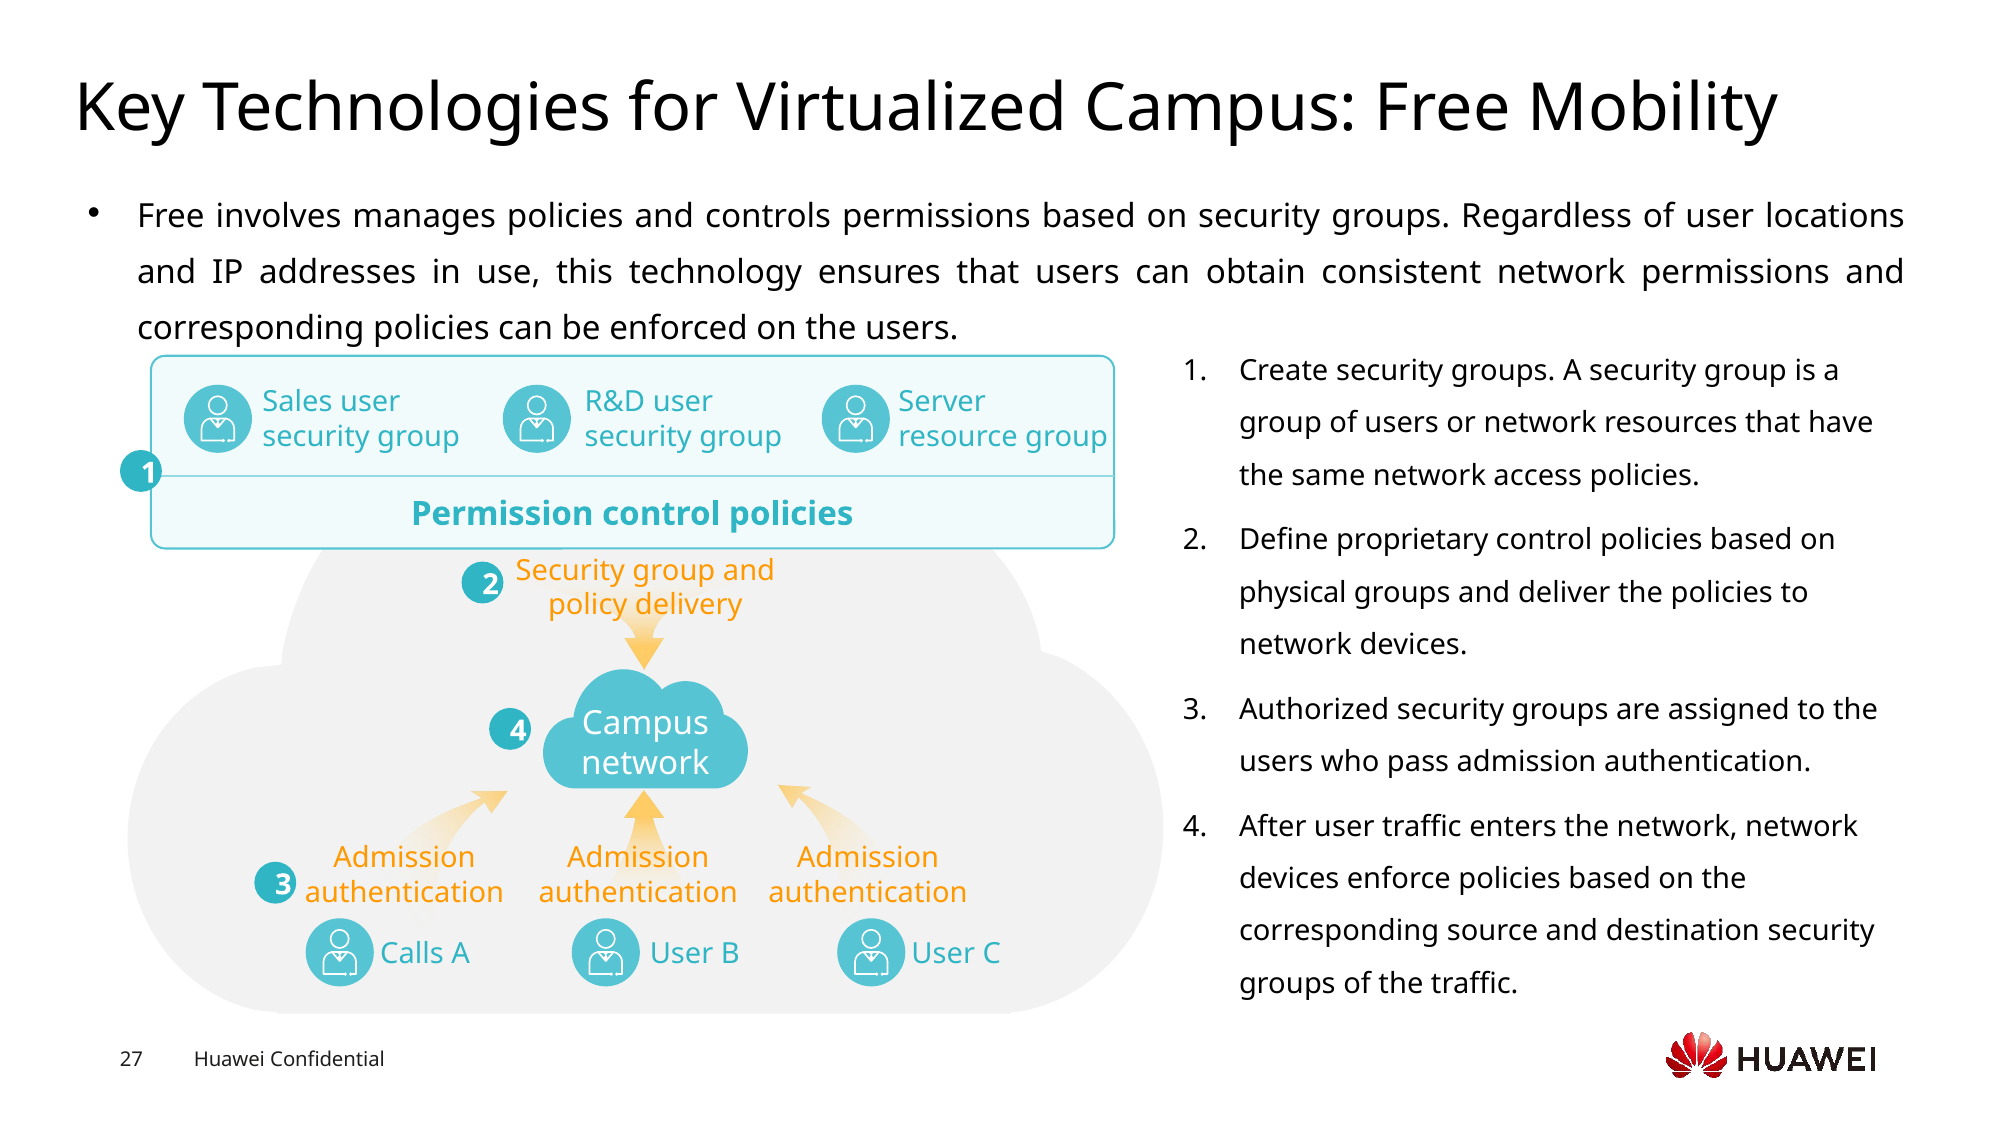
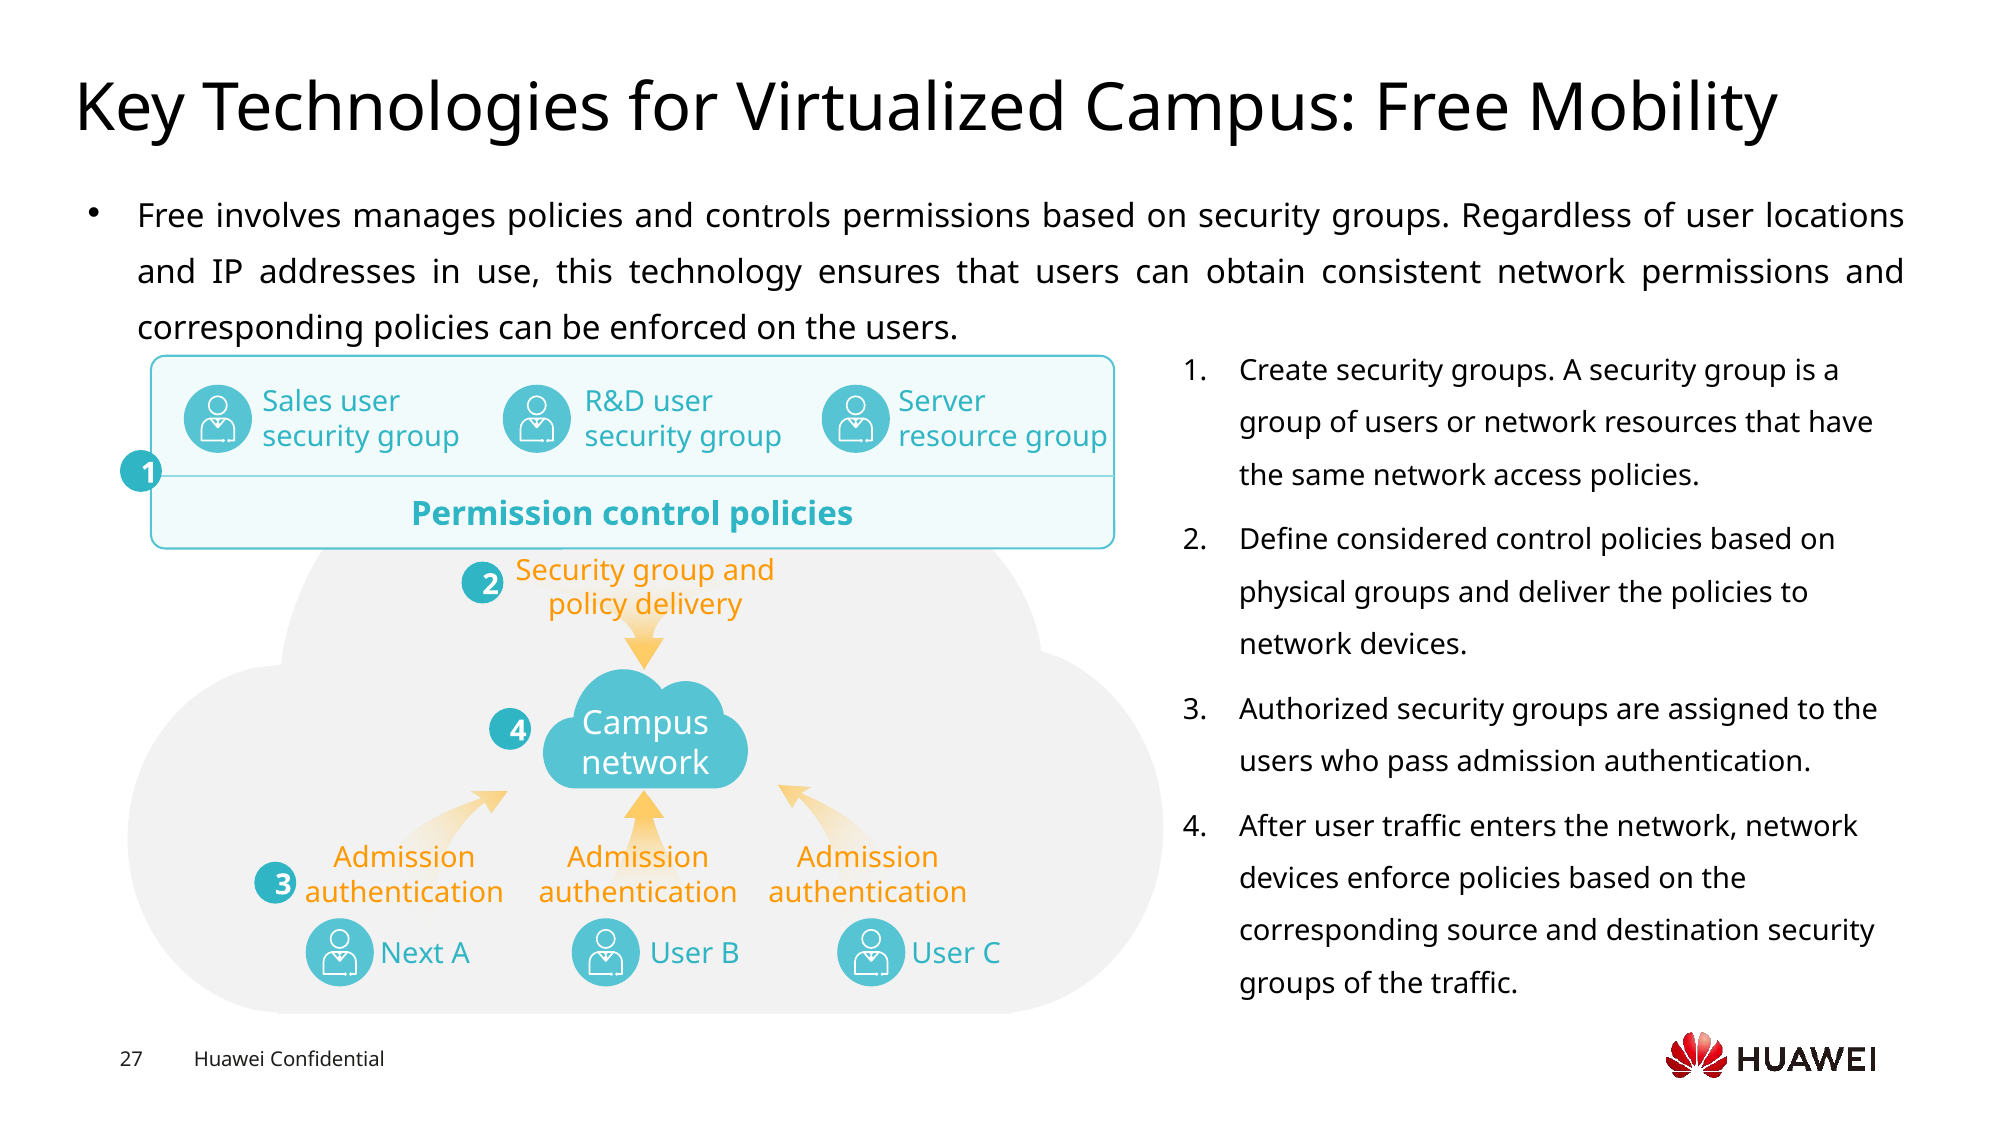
proprietary: proprietary -> considered
Calls: Calls -> Next
